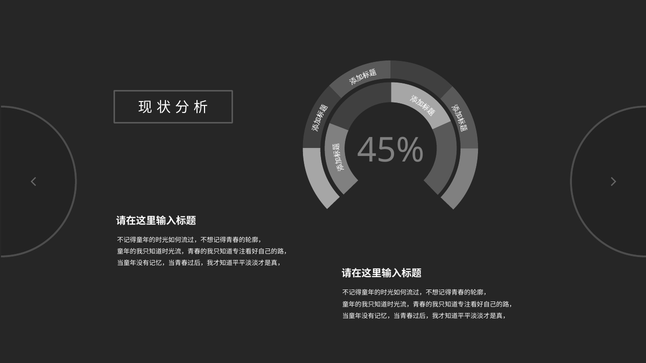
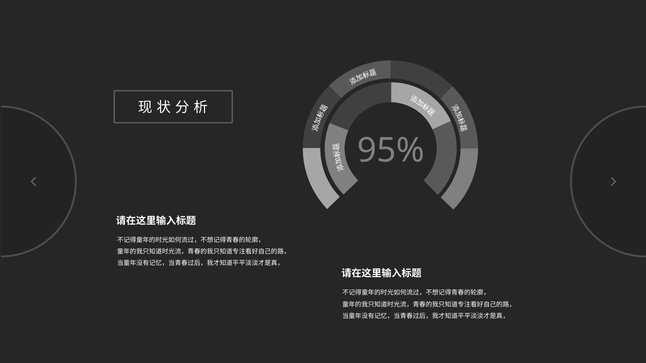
45%: 45% -> 95%
